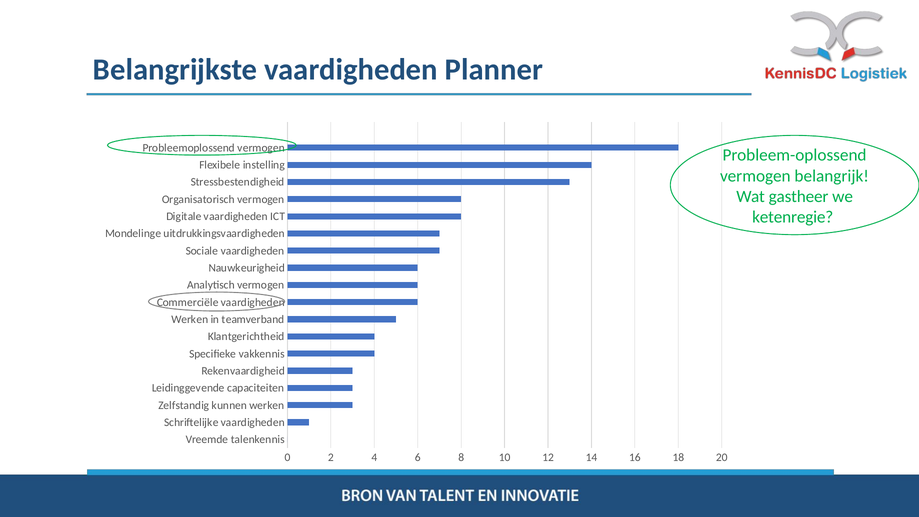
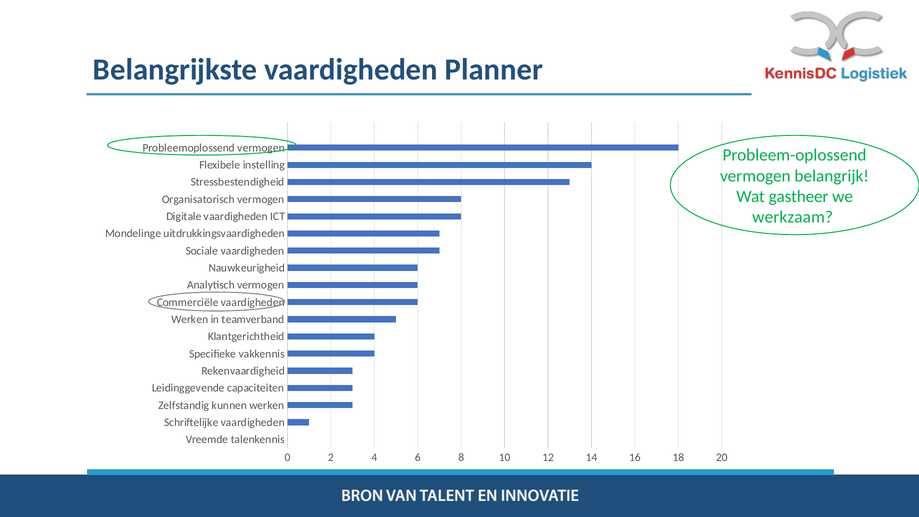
ketenregie: ketenregie -> werkzaam
